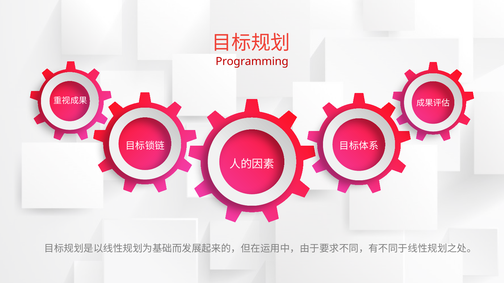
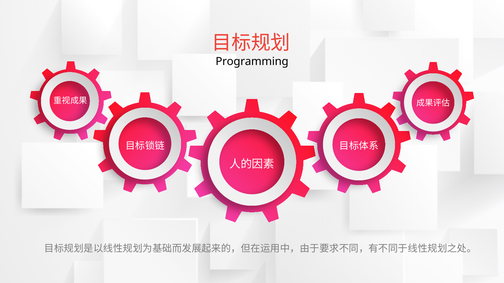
Programming colour: red -> black
